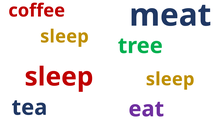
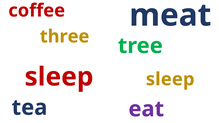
sleep at (64, 36): sleep -> three
